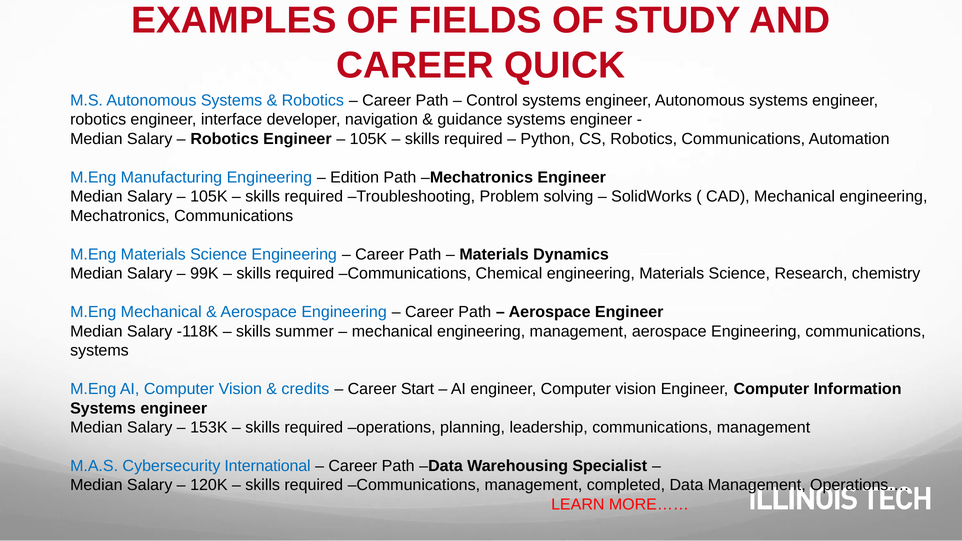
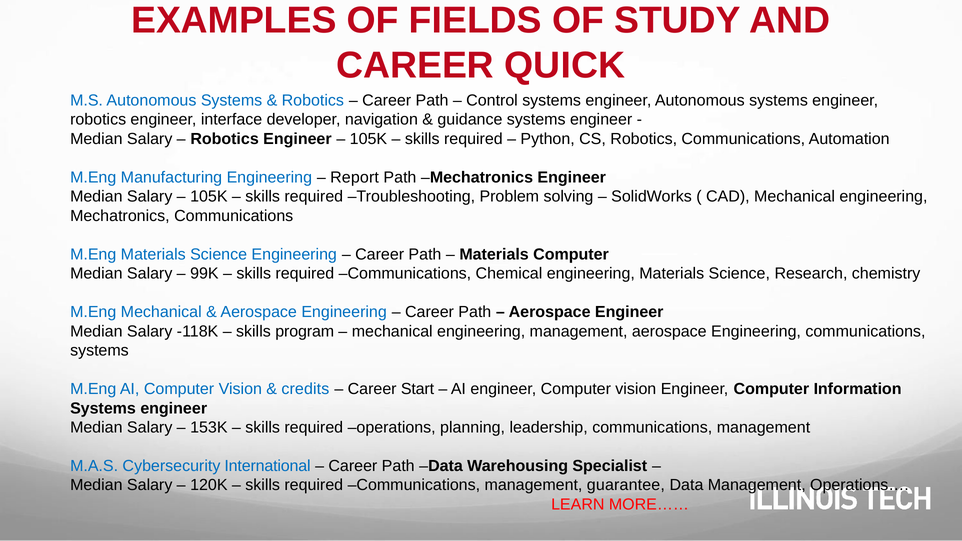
Edition: Edition -> Report
Materials Dynamics: Dynamics -> Computer
summer: summer -> program
completed: completed -> guarantee
